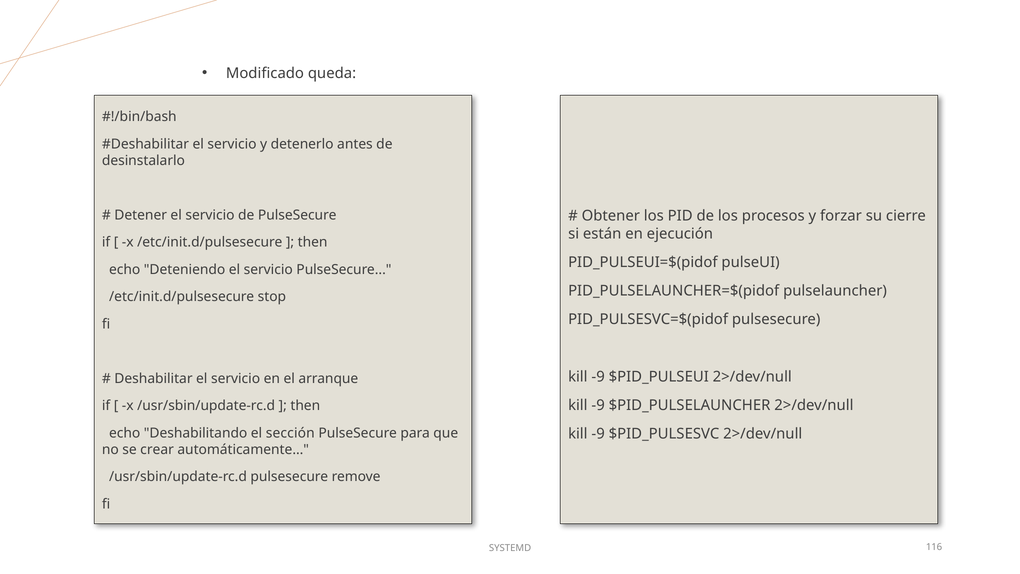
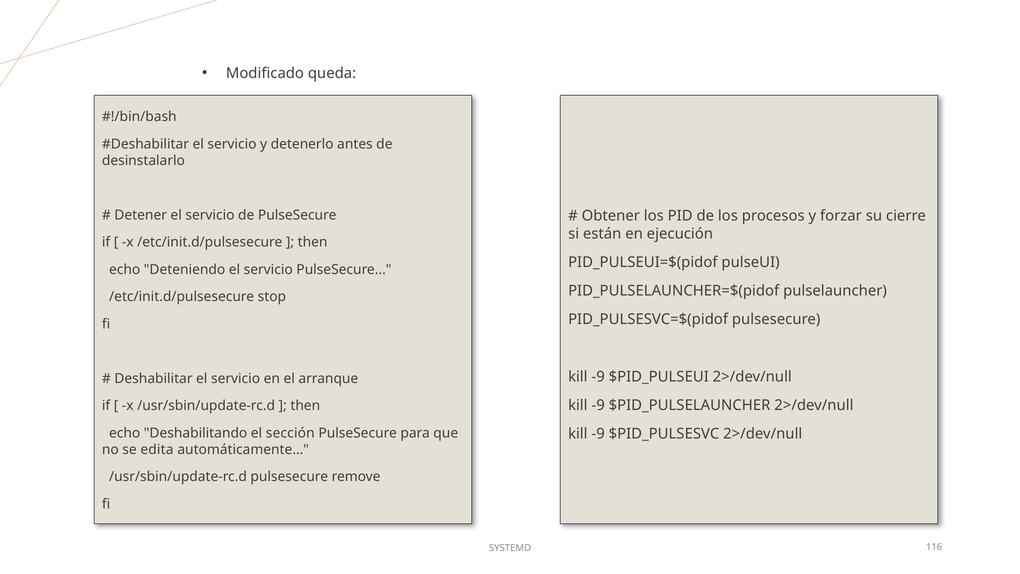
crear: crear -> edita
